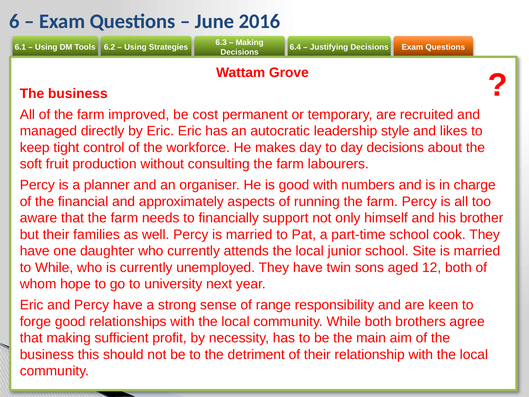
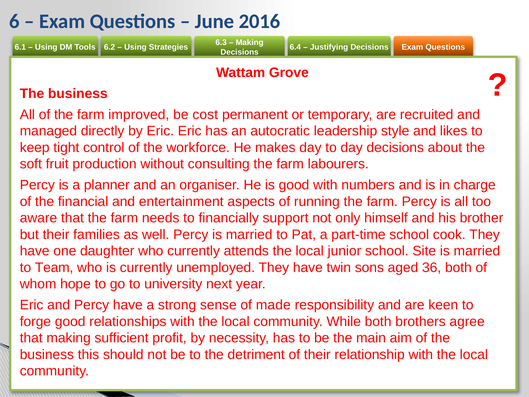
approximately: approximately -> entertainment
to While: While -> Team
12: 12 -> 36
range: range -> made
